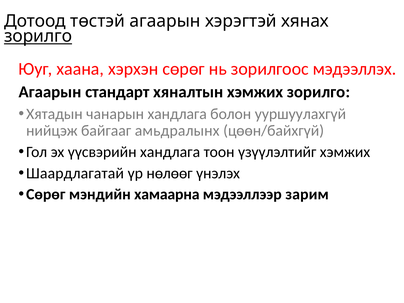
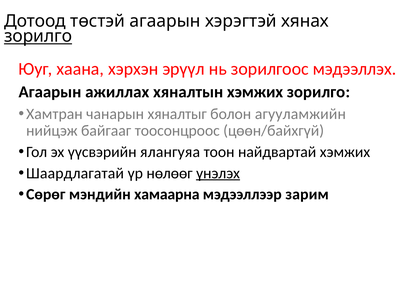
хэрхэн сөрөг: сөрөг -> эрүүл
стандарт: стандарт -> ажиллах
Хятадын: Хятадын -> Хамтран
чанарын хандлага: хандлага -> хяналтыг
ууршуулахгүй: ууршуулахгүй -> агууламжийн
амьдралынх: амьдралынх -> тоосонцроос
үүсвэрийн хандлага: хандлага -> ялангуяа
үзүүлэлтийг: үзүүлэлтийг -> найдвартай
үнэлэх underline: none -> present
